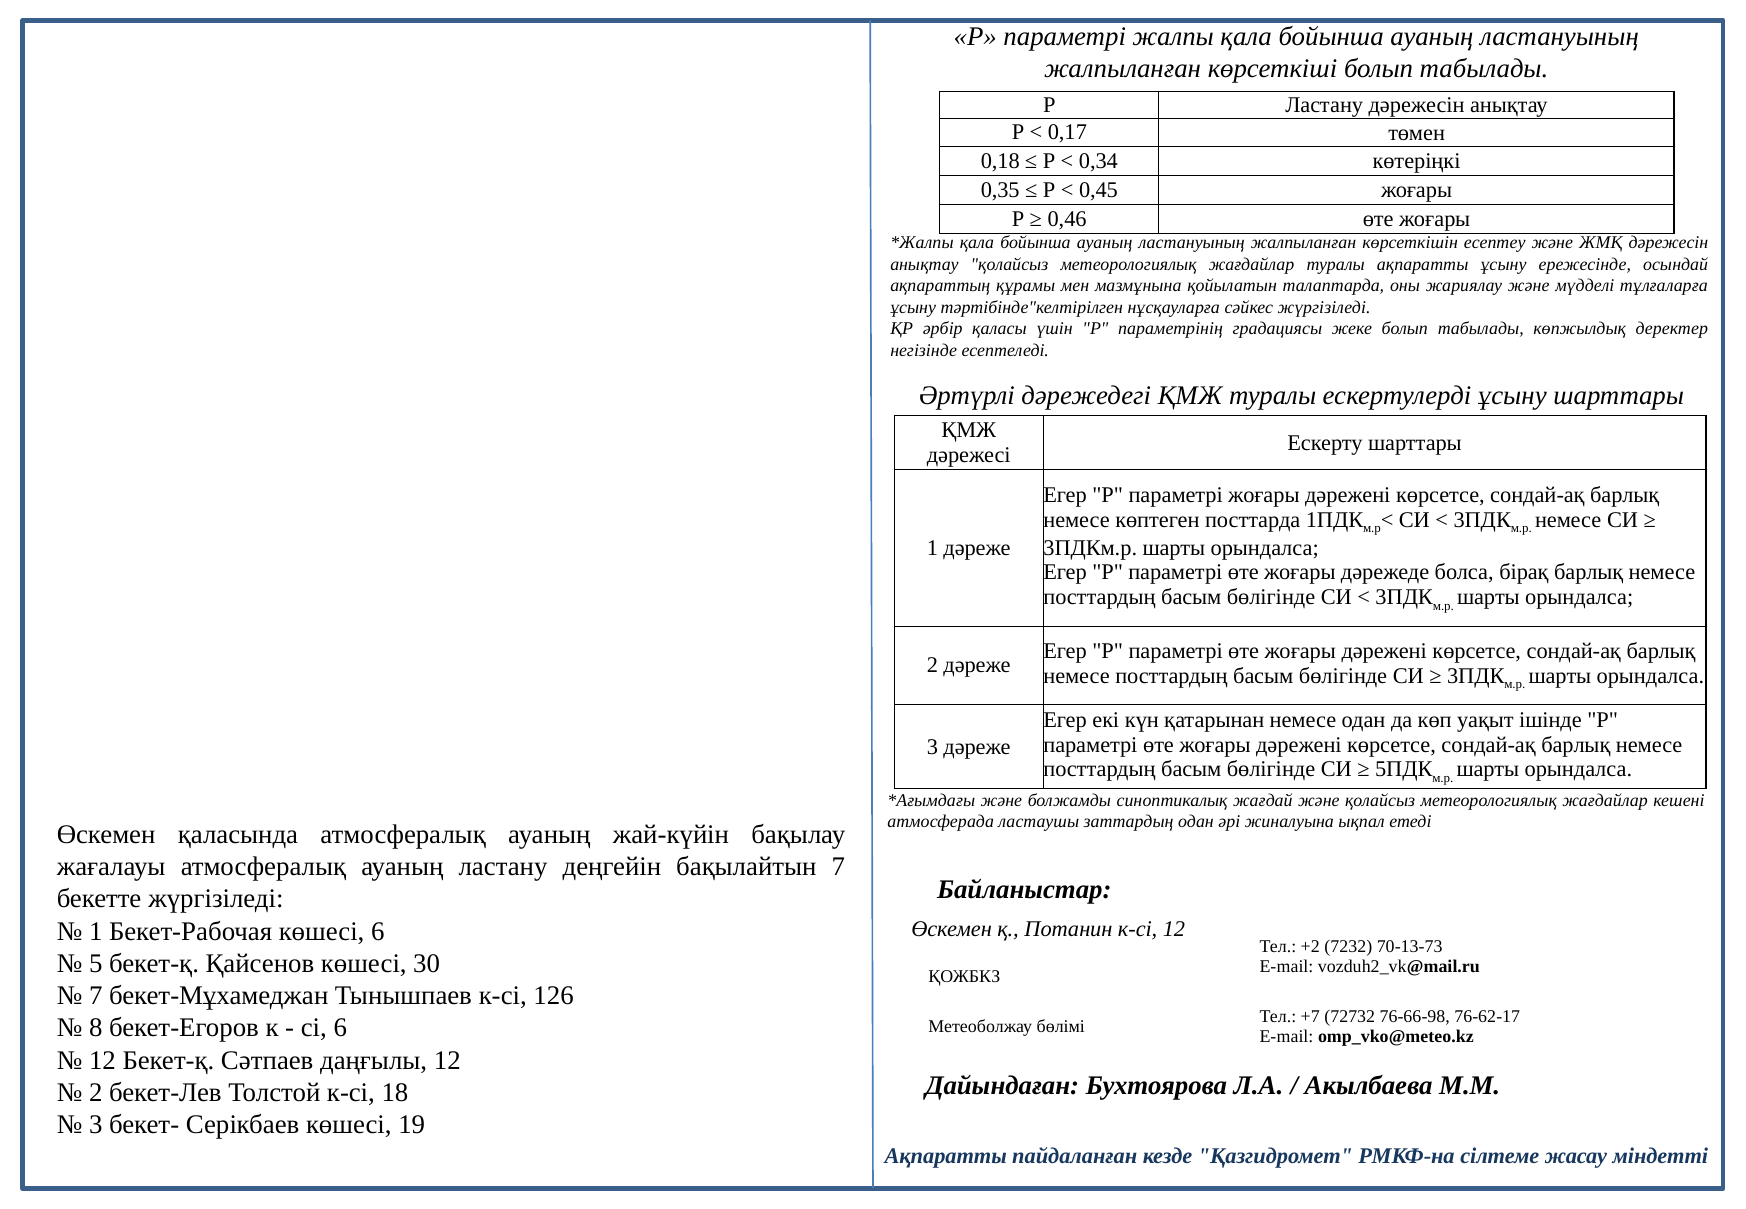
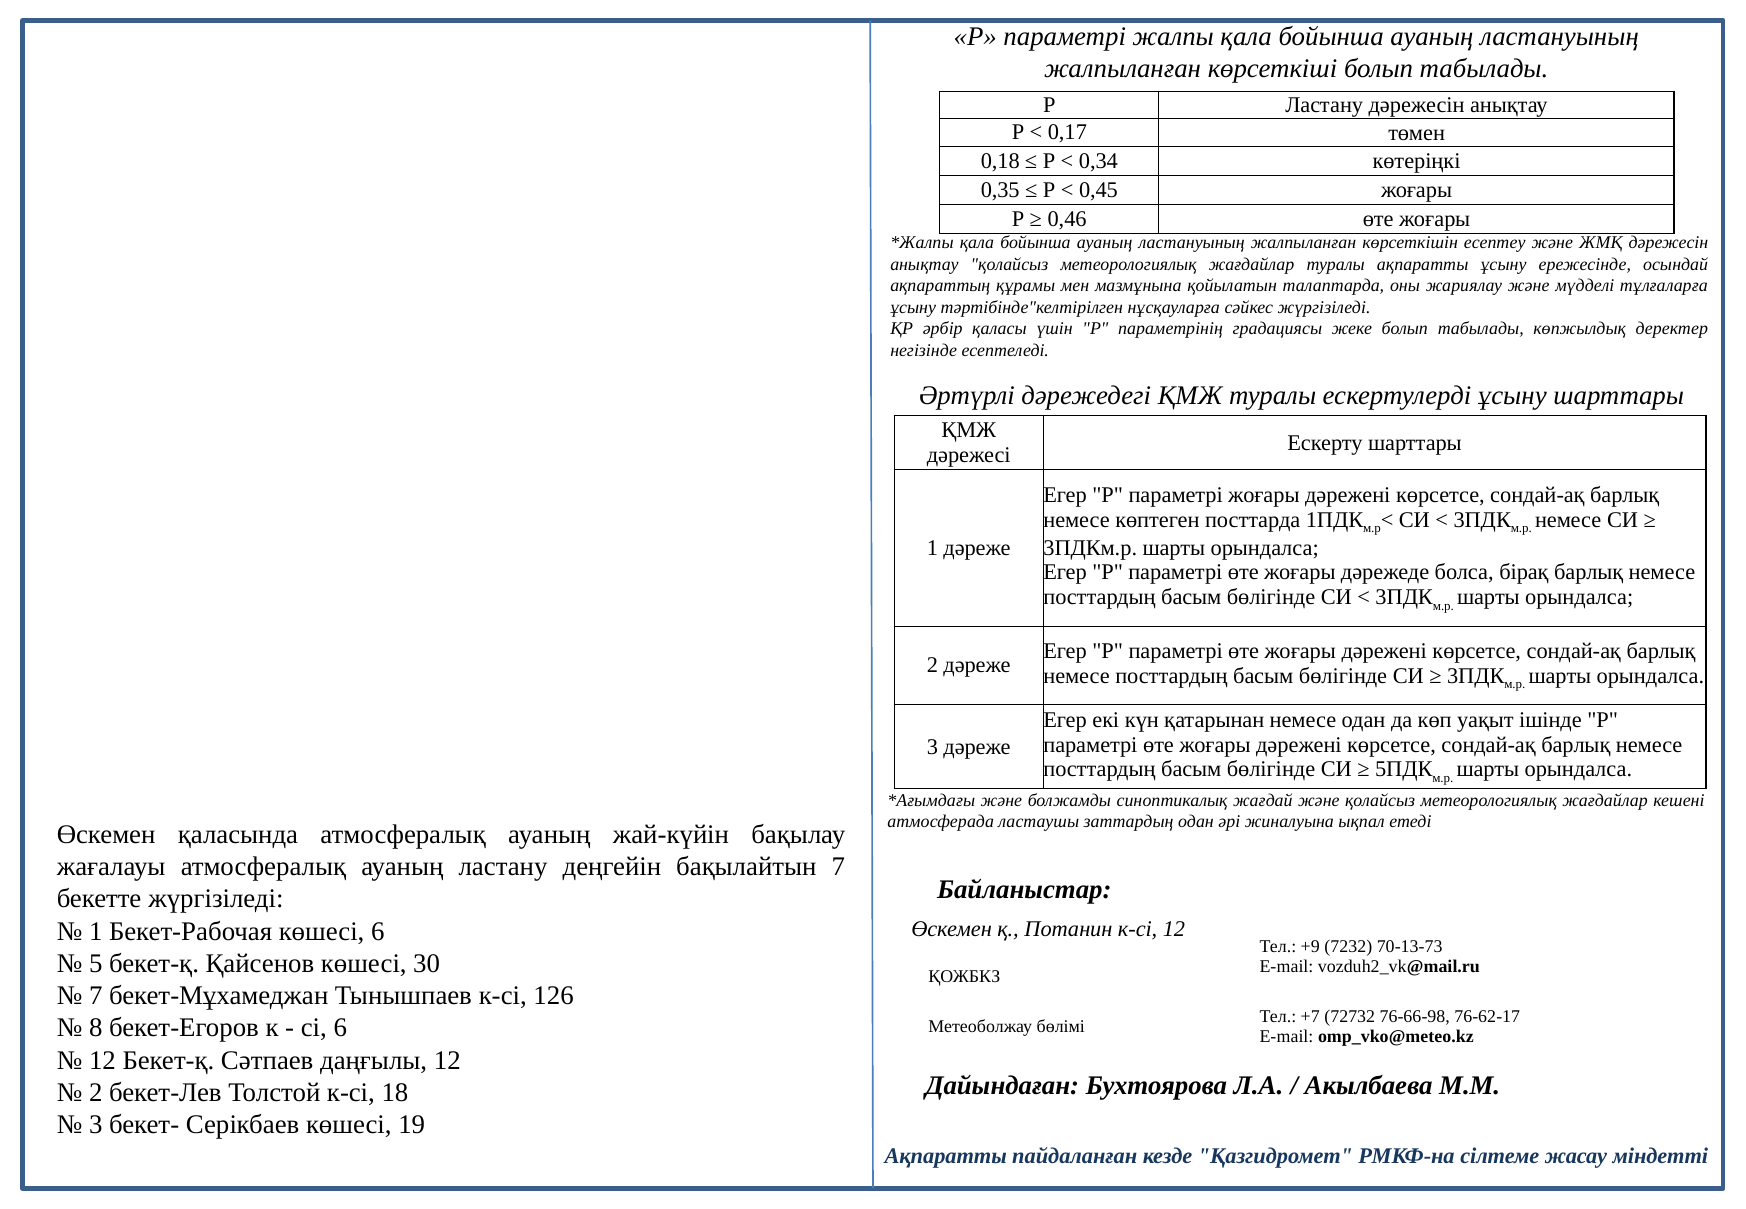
+2: +2 -> +9
